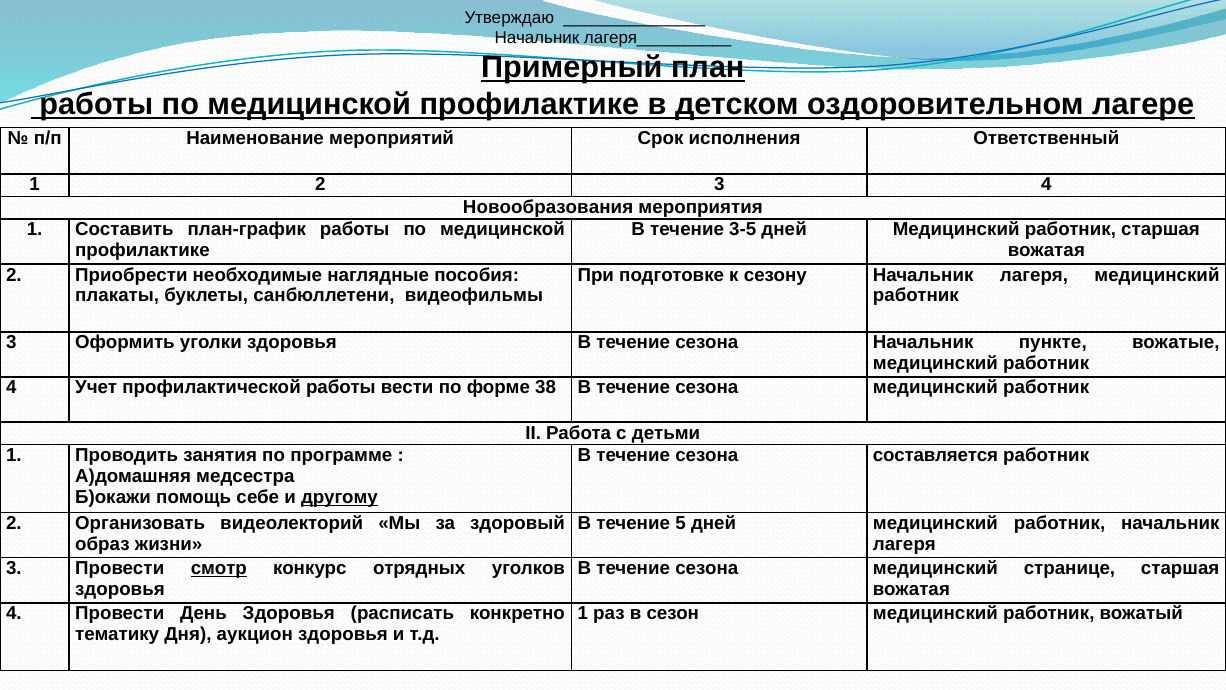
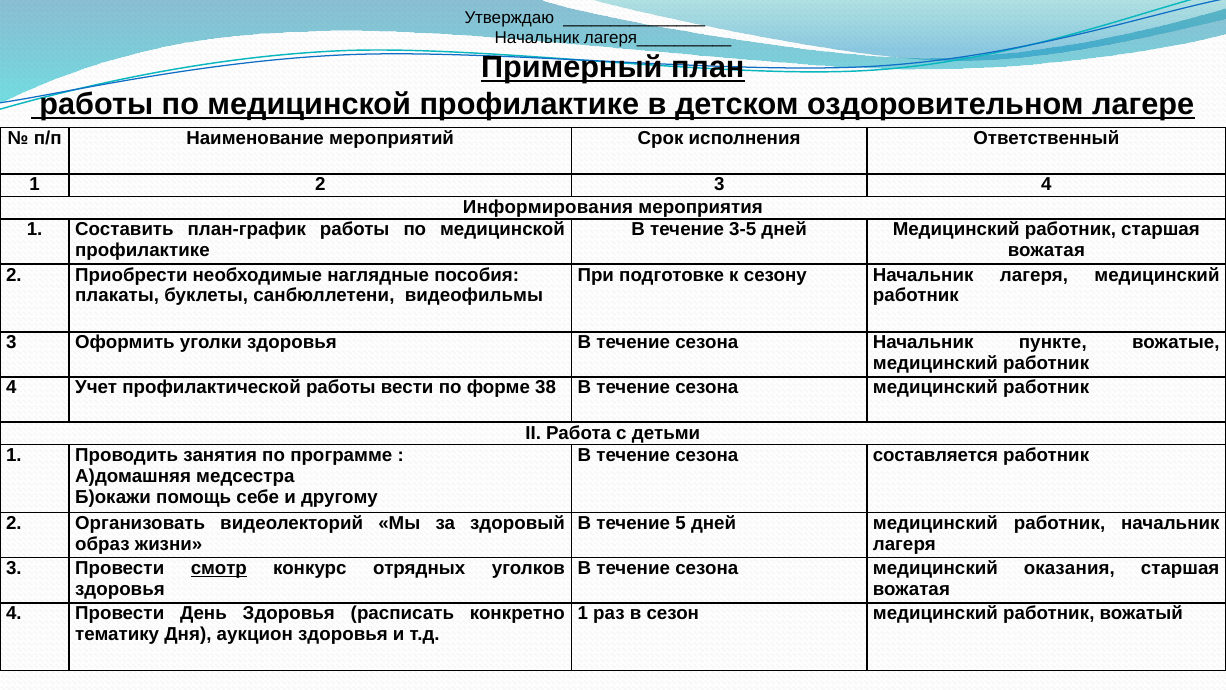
Новообразования: Новообразования -> Информирования
другому underline: present -> none
странице: странице -> оказания
